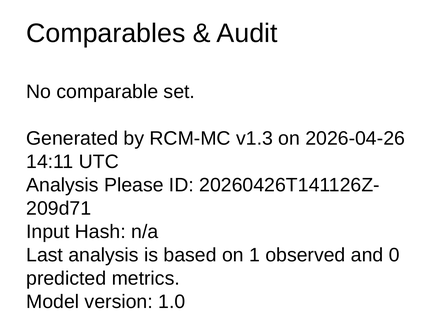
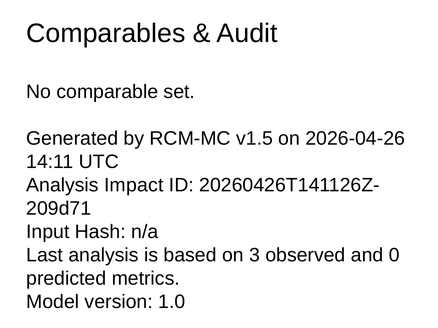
v1.3: v1.3 -> v1.5
Please: Please -> Impact
1: 1 -> 3
